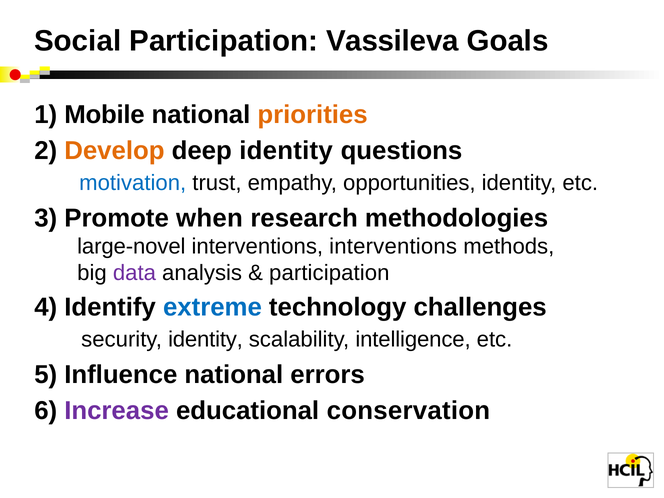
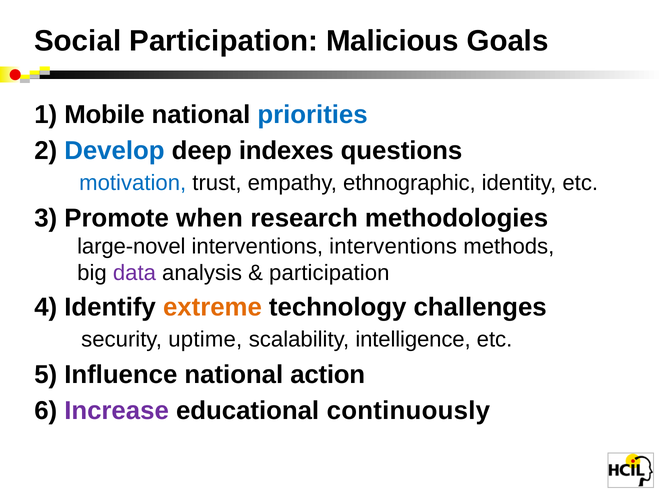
Vassileva: Vassileva -> Malicious
priorities colour: orange -> blue
Develop colour: orange -> blue
deep identity: identity -> indexes
opportunities: opportunities -> ethnographic
extreme colour: blue -> orange
security identity: identity -> uptime
errors: errors -> action
conservation: conservation -> continuously
